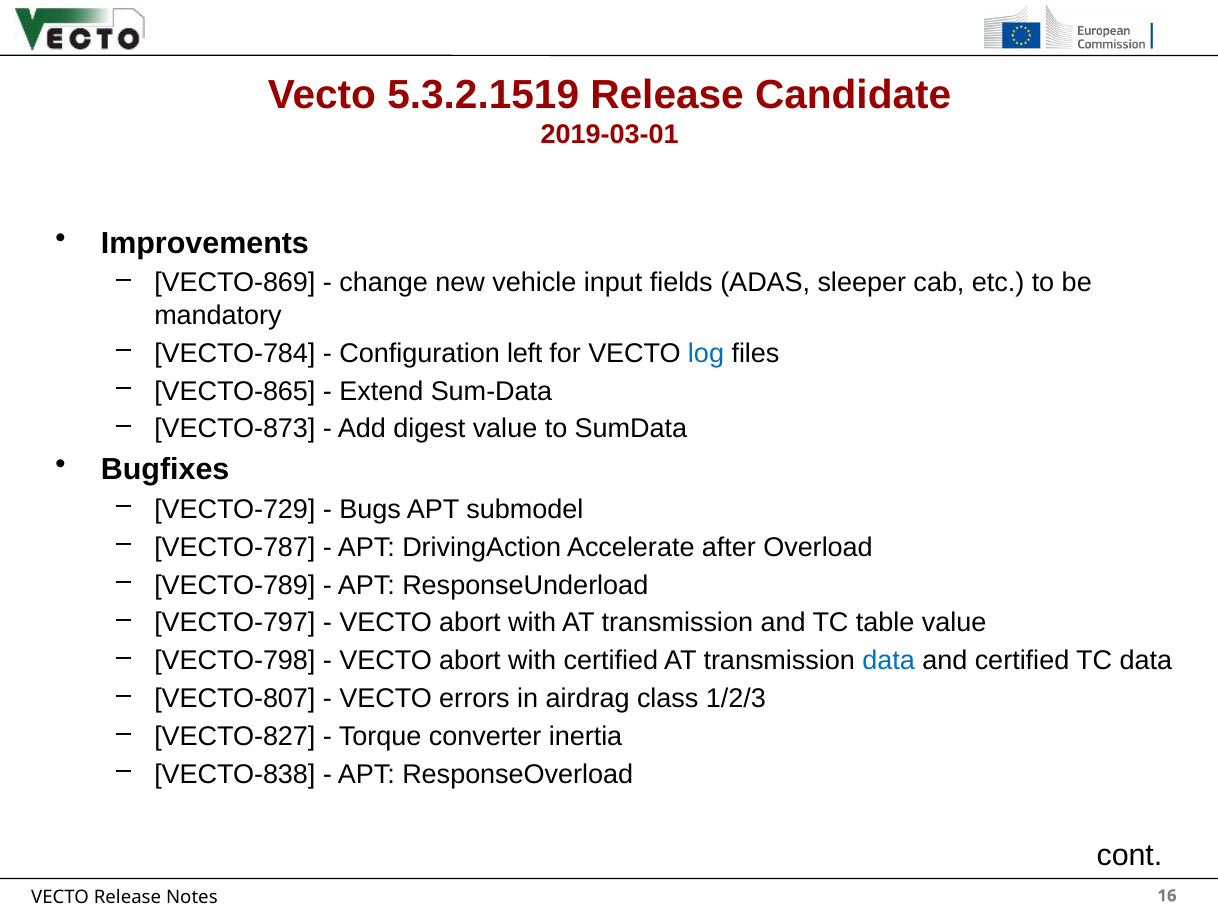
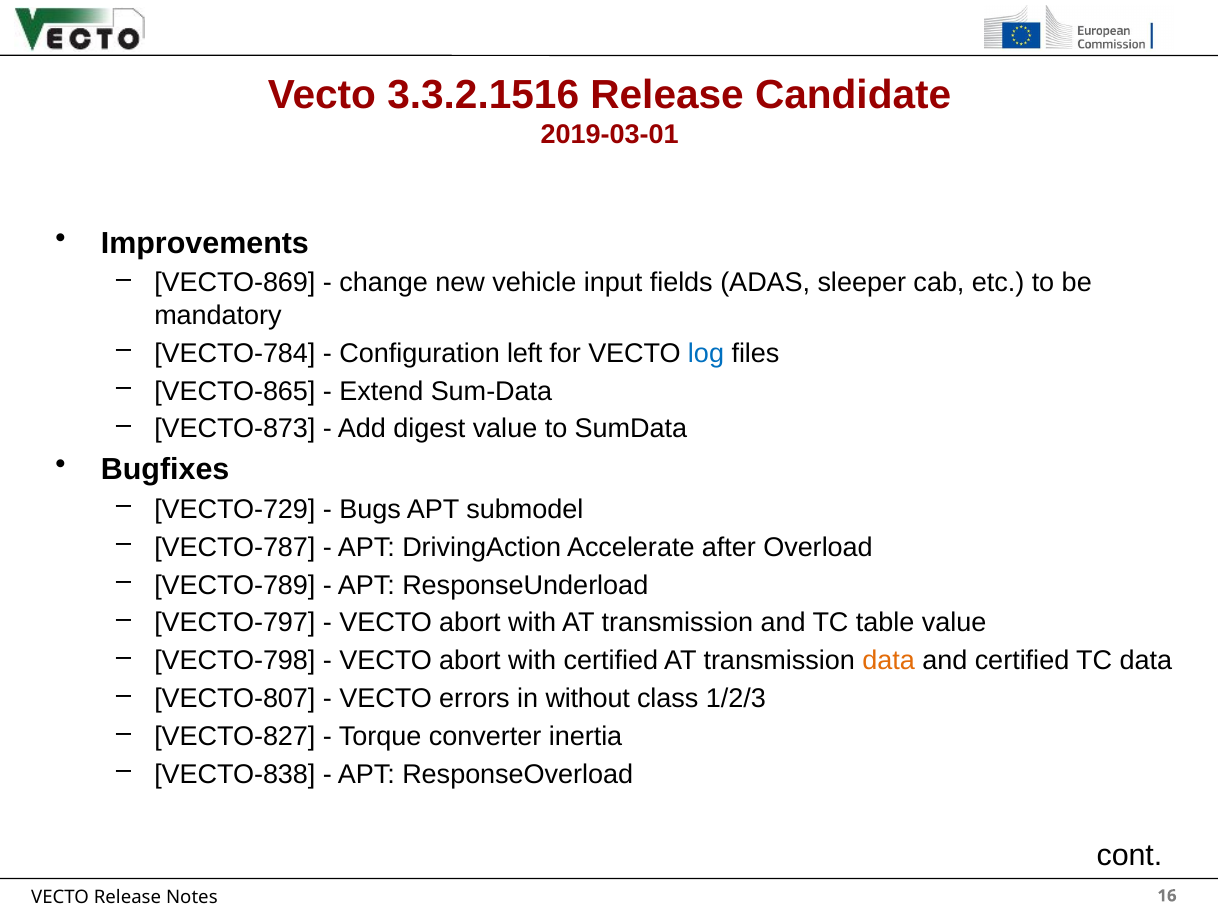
5.3.2.1519: 5.3.2.1519 -> 3.3.2.1516
data at (889, 661) colour: blue -> orange
airdrag: airdrag -> without
